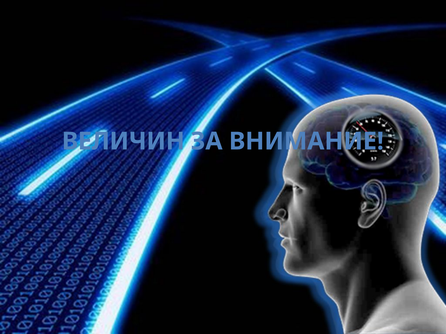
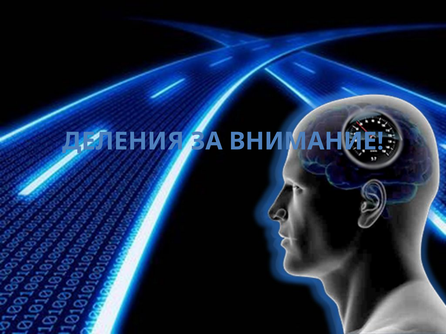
ВЕЛИЧИН: ВЕЛИЧИН -> ДЕЛЕНИЯ
